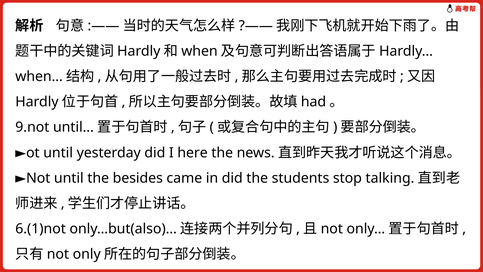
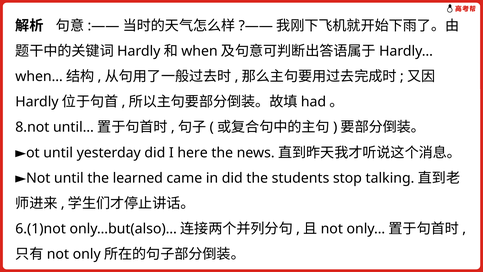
9.not: 9.not -> 8.not
besides: besides -> learned
